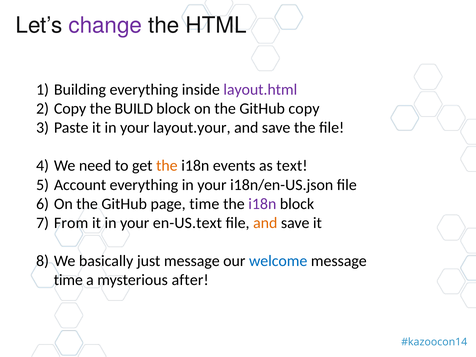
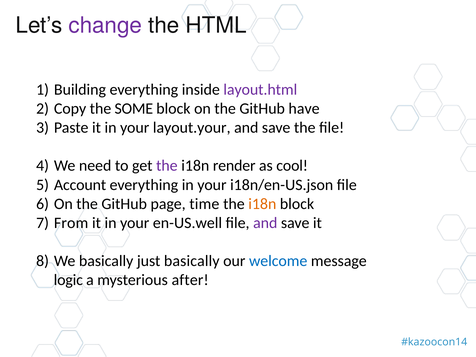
BUILD: BUILD -> SOME
GitHub copy: copy -> have
the at (167, 166) colour: orange -> purple
events: events -> render
text: text -> cool
i18n at (262, 204) colour: purple -> orange
en-US.text: en-US.text -> en-US.well
and at (265, 223) colour: orange -> purple
just message: message -> basically
time at (68, 280): time -> logic
